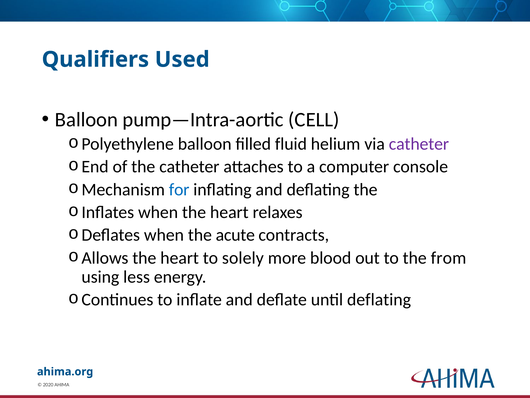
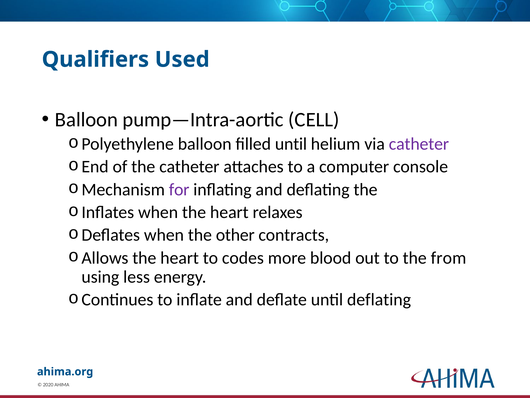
filled fluid: fluid -> until
for colour: blue -> purple
acute: acute -> other
solely: solely -> codes
